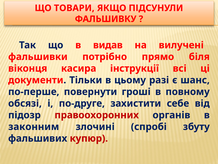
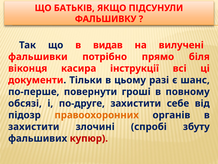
ТОВАРИ: ТОВАРИ -> БАТЬКІВ
правоохоронних colour: red -> orange
законним at (34, 126): законним -> захистити
